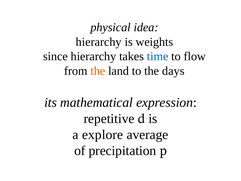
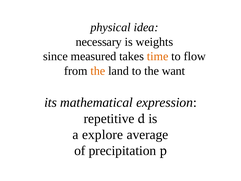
hierarchy at (99, 42): hierarchy -> necessary
since hierarchy: hierarchy -> measured
time colour: blue -> orange
days: days -> want
